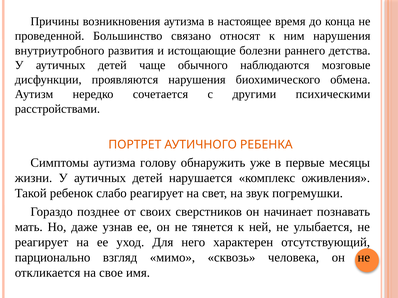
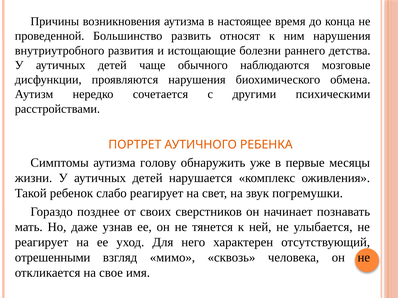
связано: связано -> развить
парционально: парционально -> отрешенными
